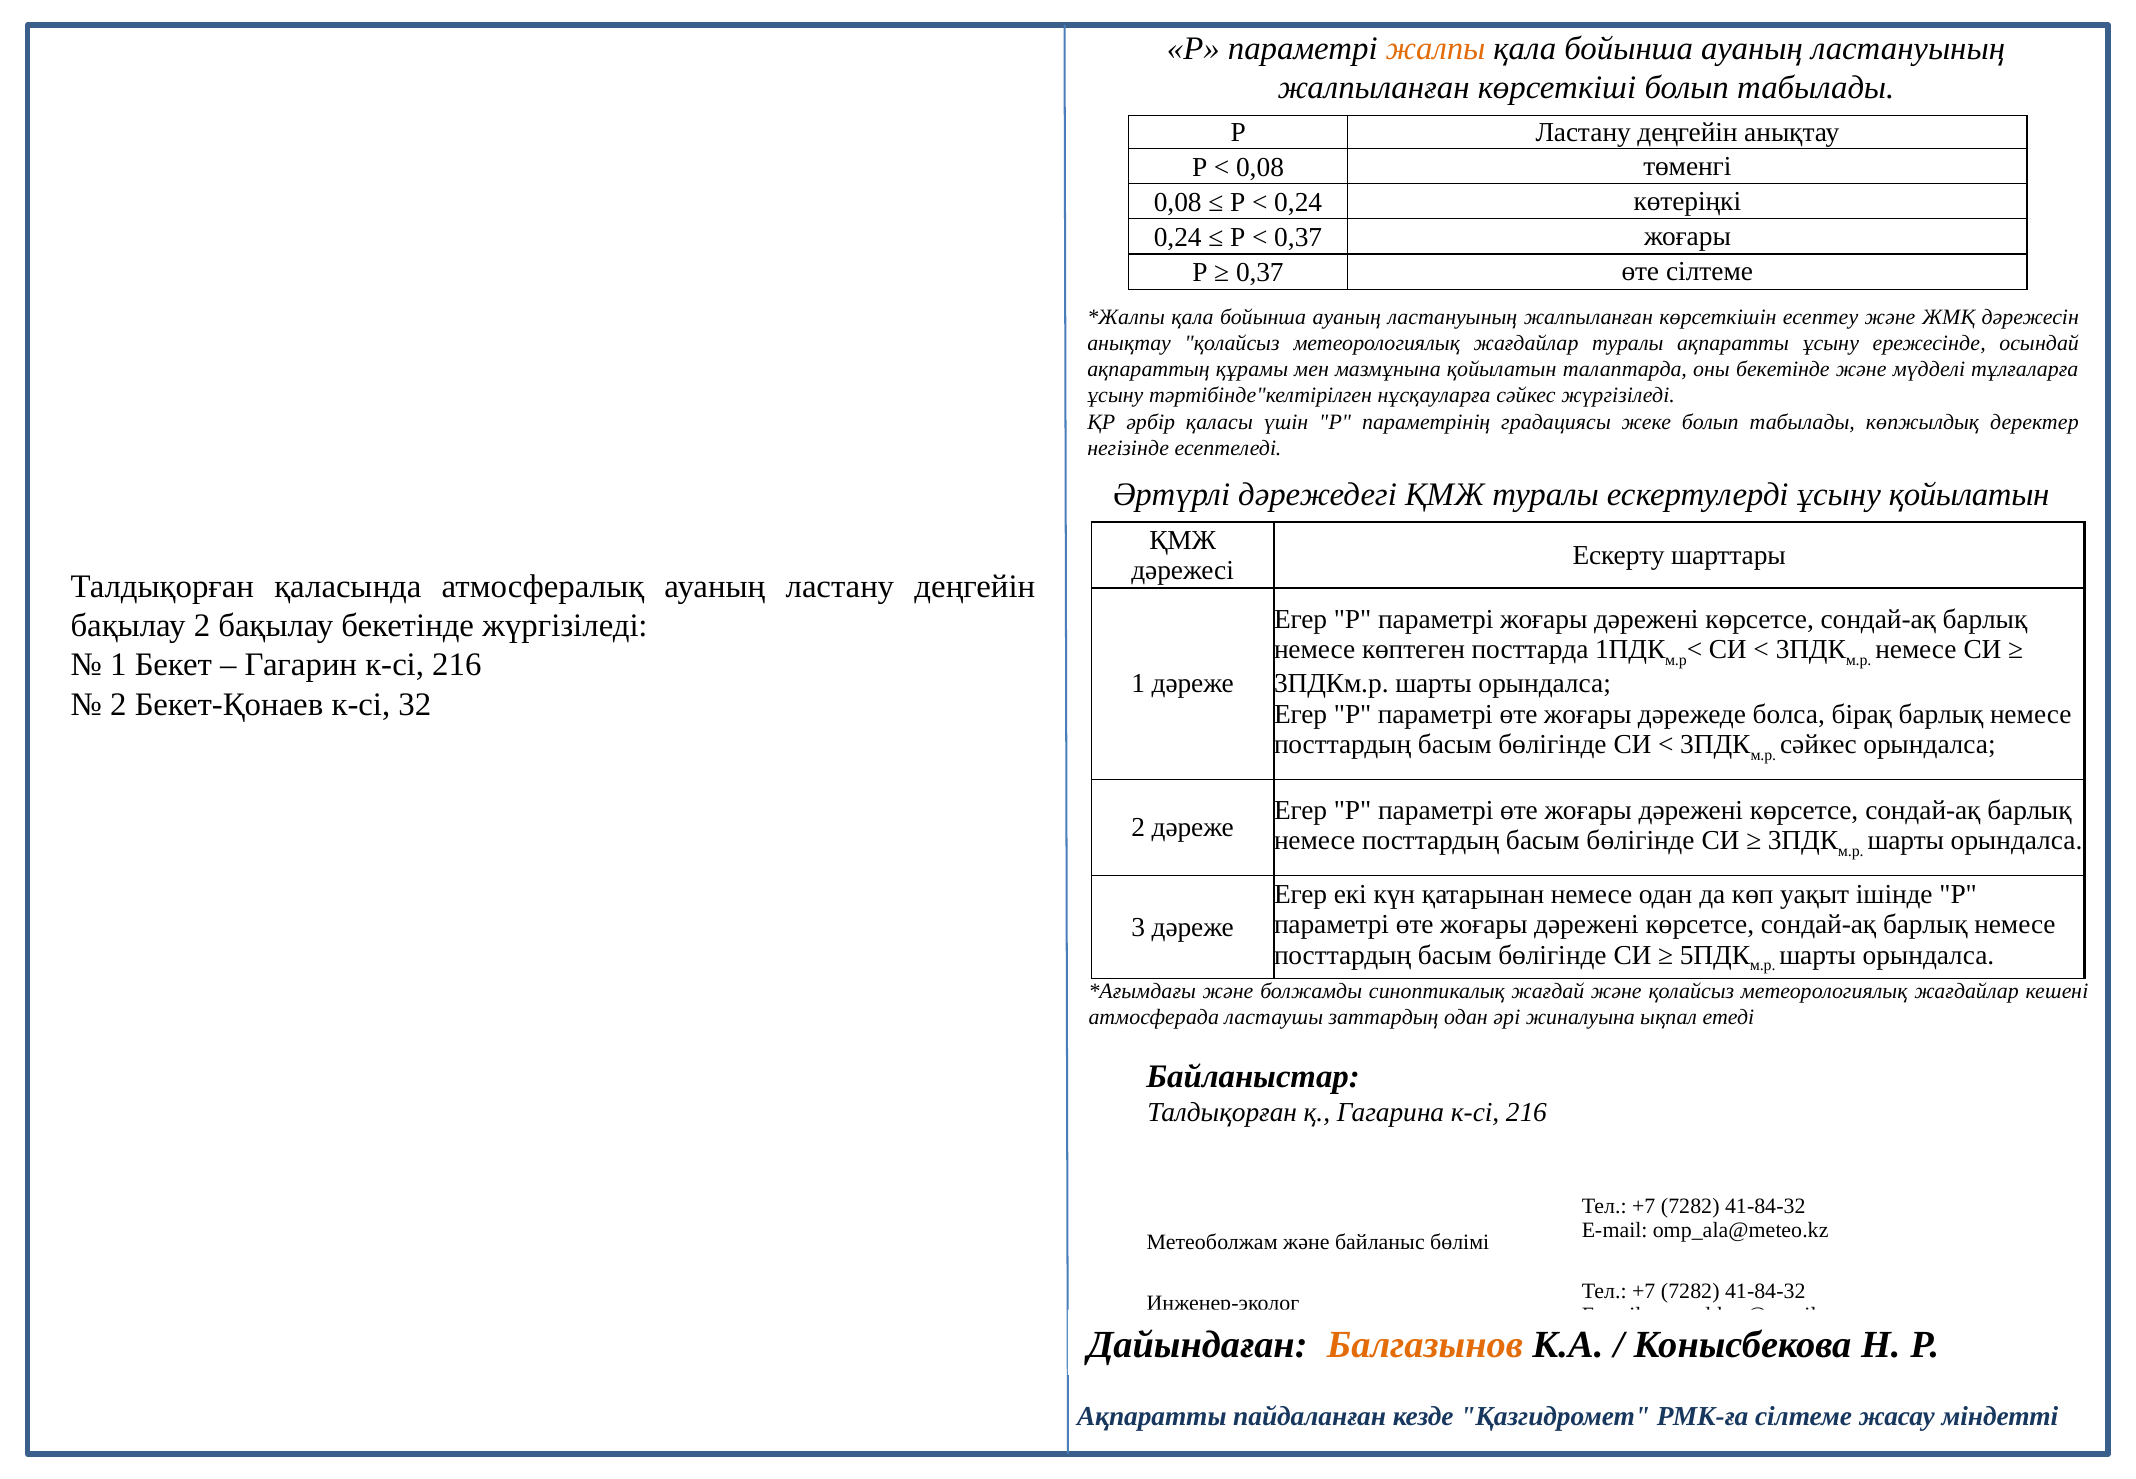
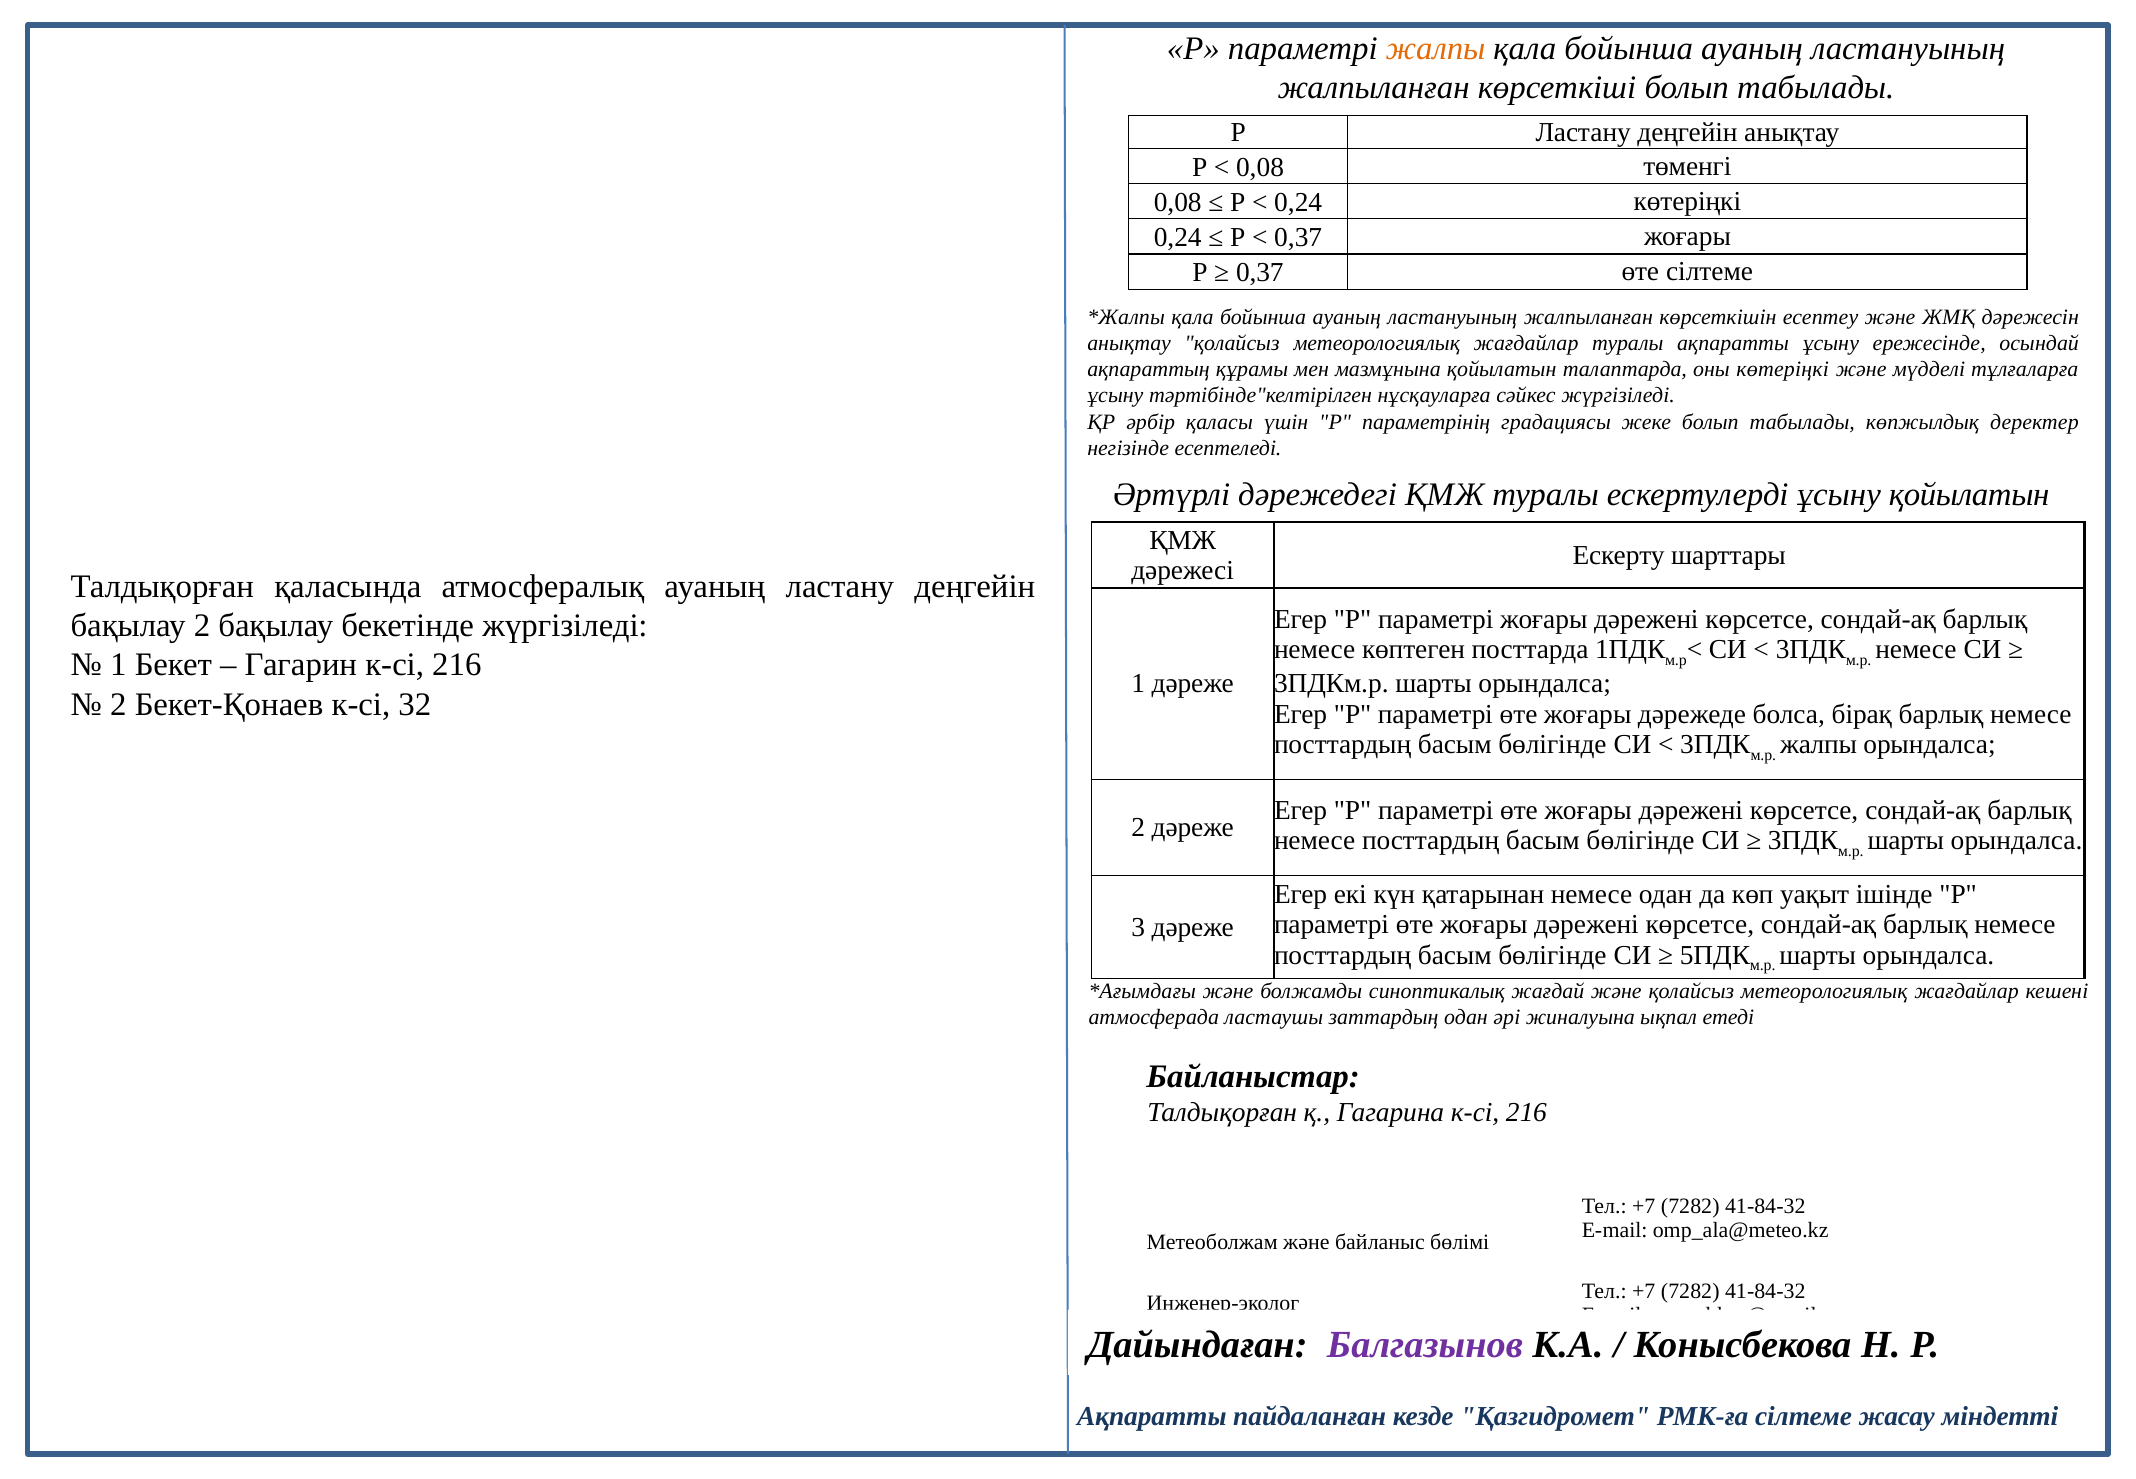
оны бекетінде: бекетінде -> көтеріңкі
сәйкес at (1818, 744): сәйкес -> жалпы
Балгазынов colour: orange -> purple
